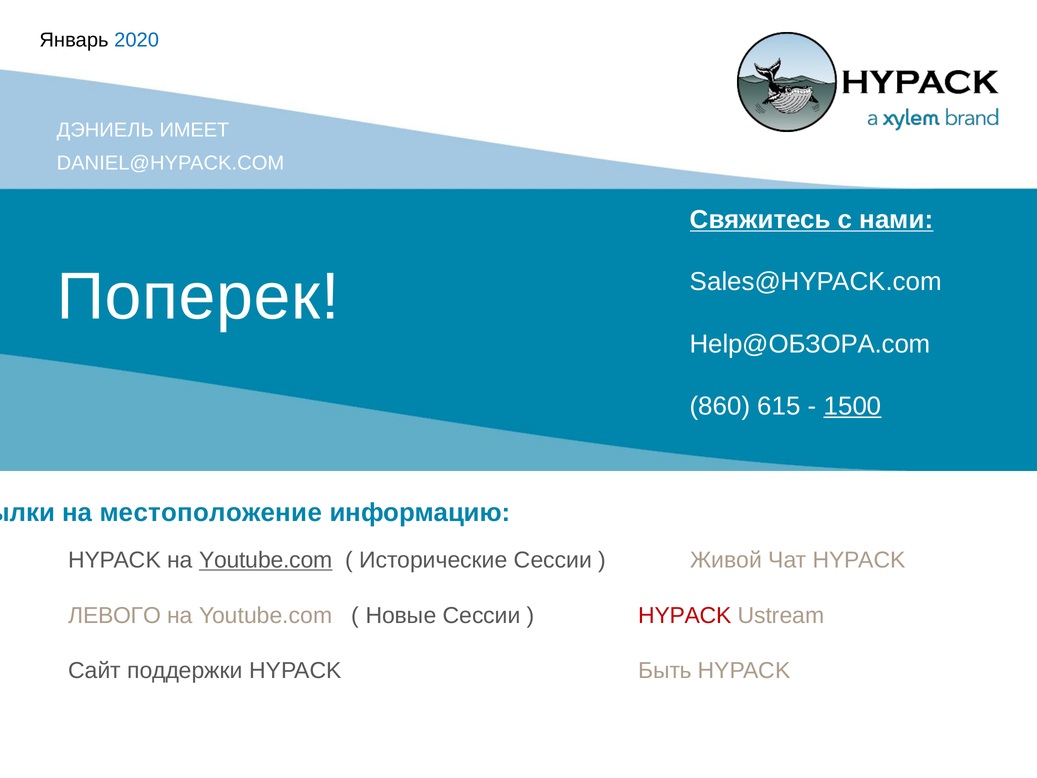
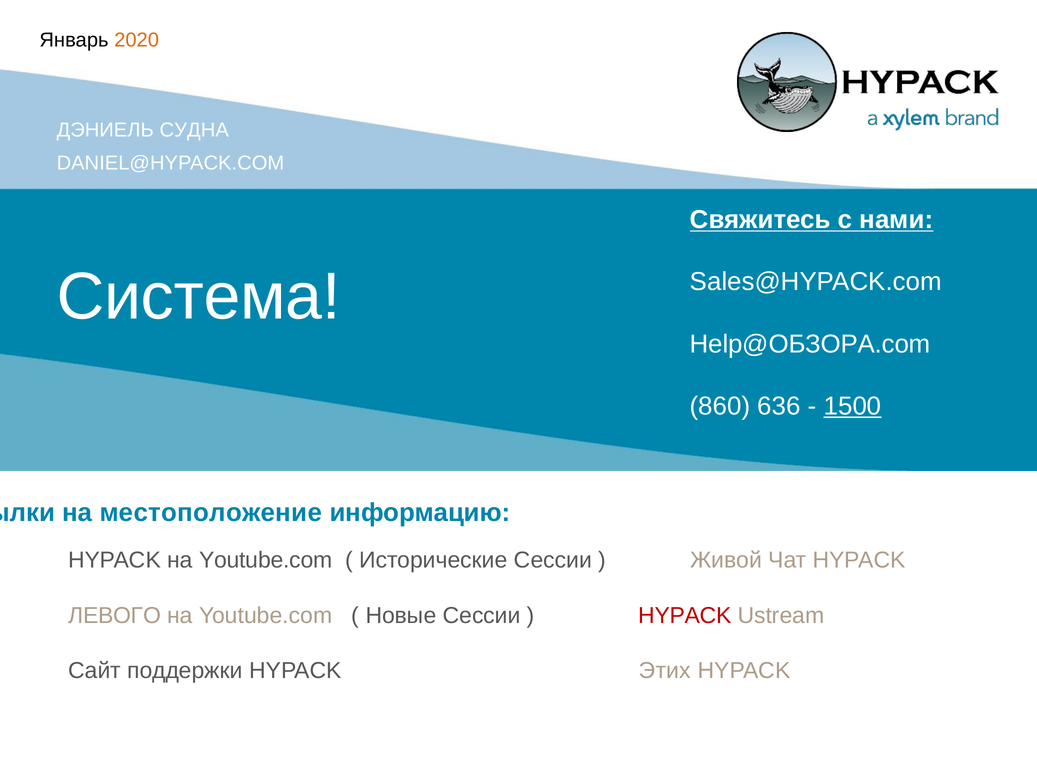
2020 colour: blue -> orange
ИМЕЕТ: ИМЕЕТ -> СУДНА
Поперек: Поперек -> Система
615: 615 -> 636
Youtube.com at (266, 560) underline: present -> none
Быть: Быть -> Этих
